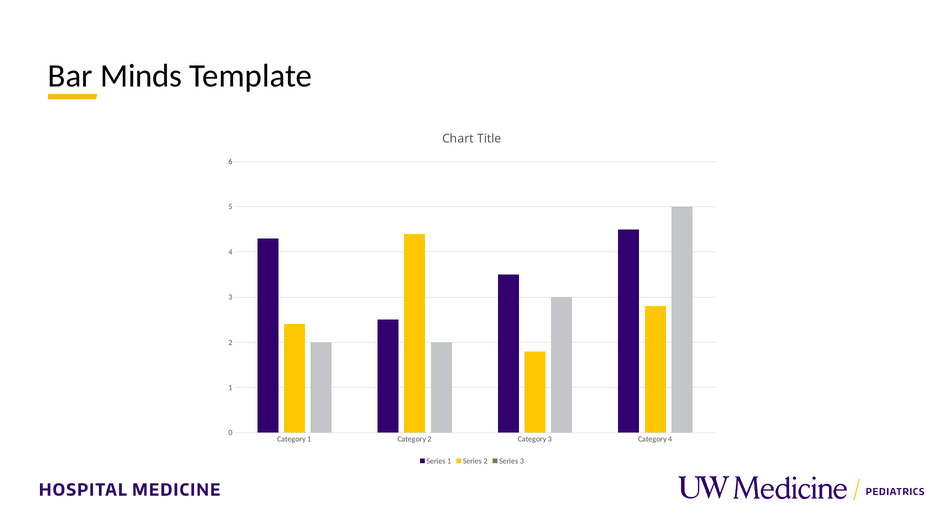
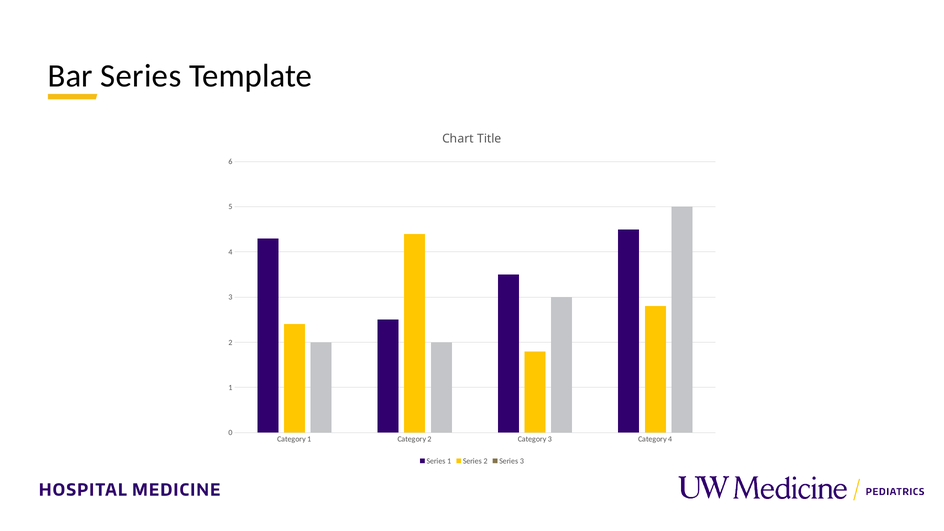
Bar Minds: Minds -> Series
